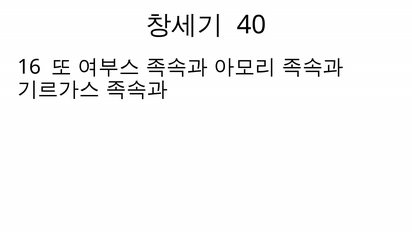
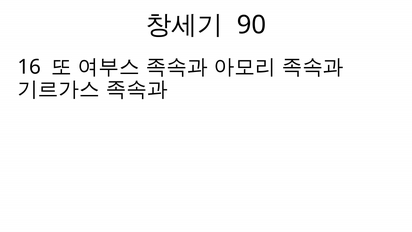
40: 40 -> 90
